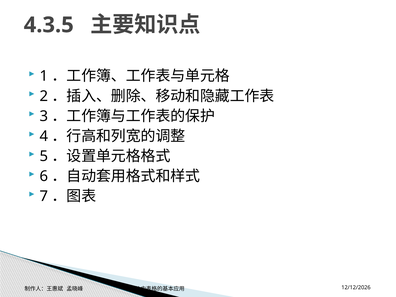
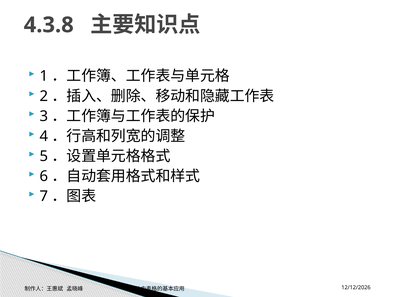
4.3.5: 4.3.5 -> 4.3.8
